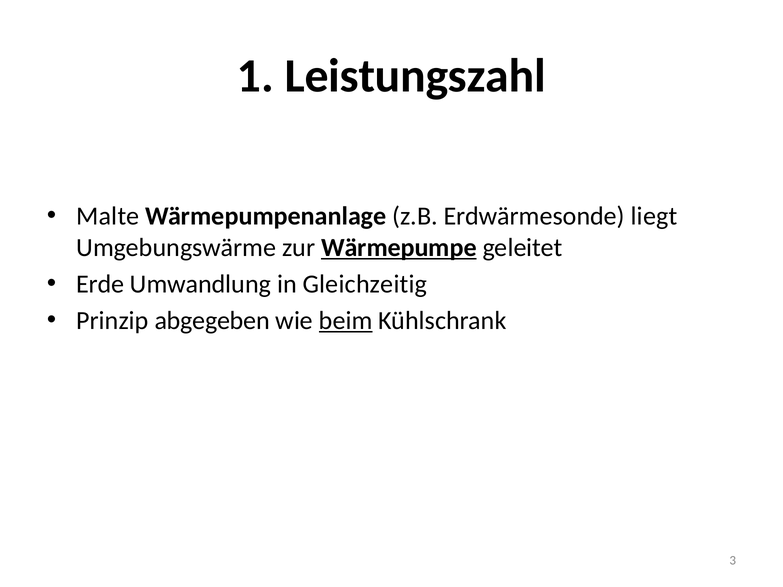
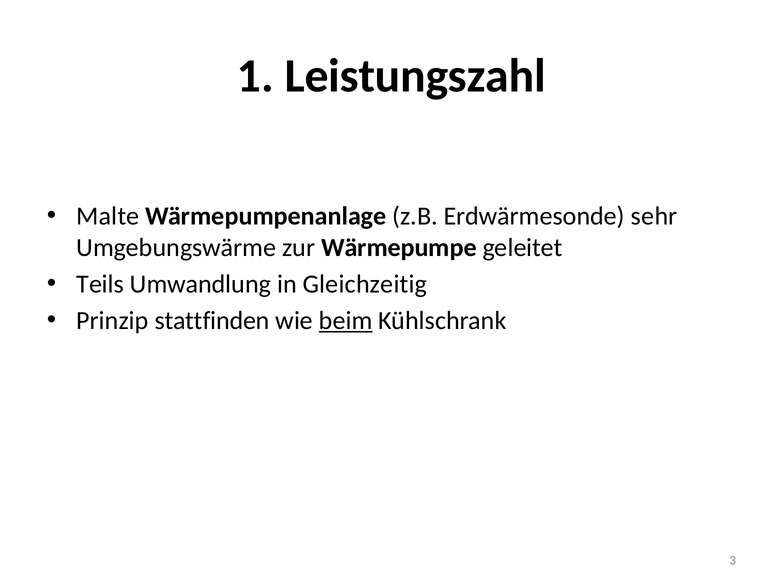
liegt: liegt -> sehr
Wärmepumpe underline: present -> none
Erde: Erde -> Teils
abgegeben: abgegeben -> stattfinden
